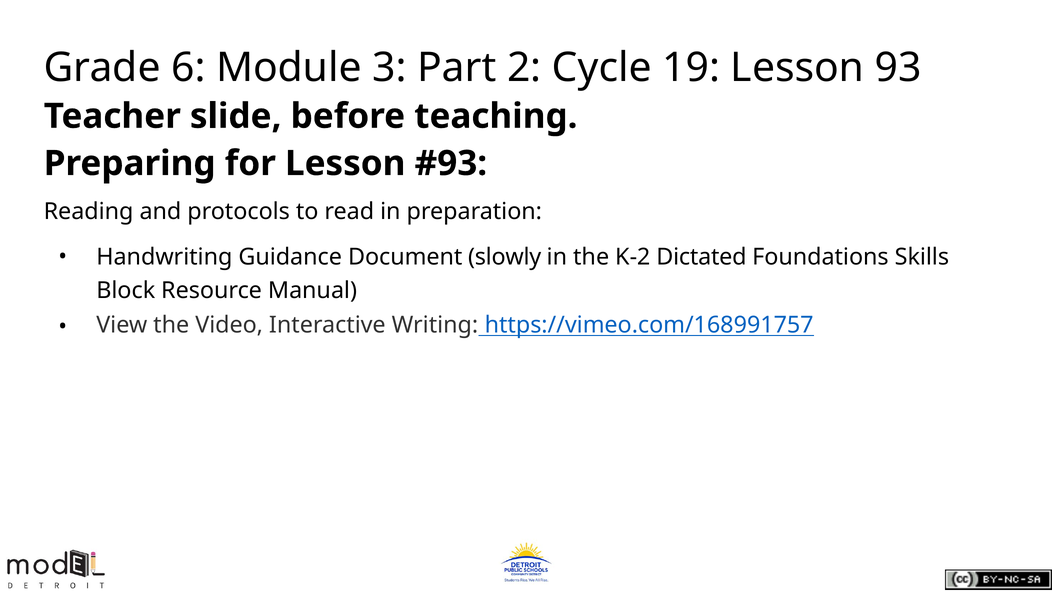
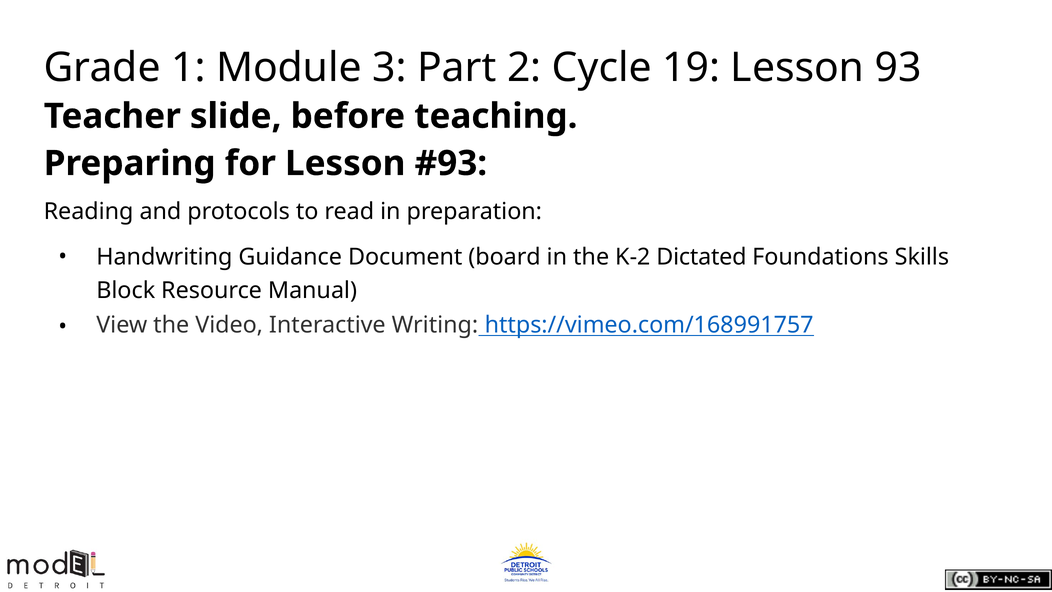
6: 6 -> 1
slowly: slowly -> board
